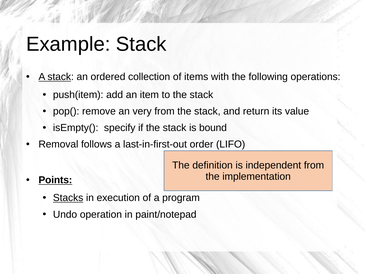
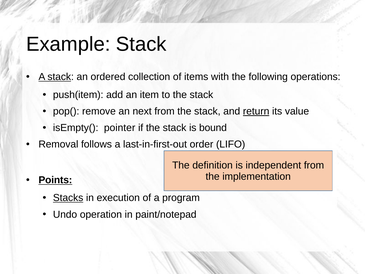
very: very -> next
return underline: none -> present
specify: specify -> pointer
